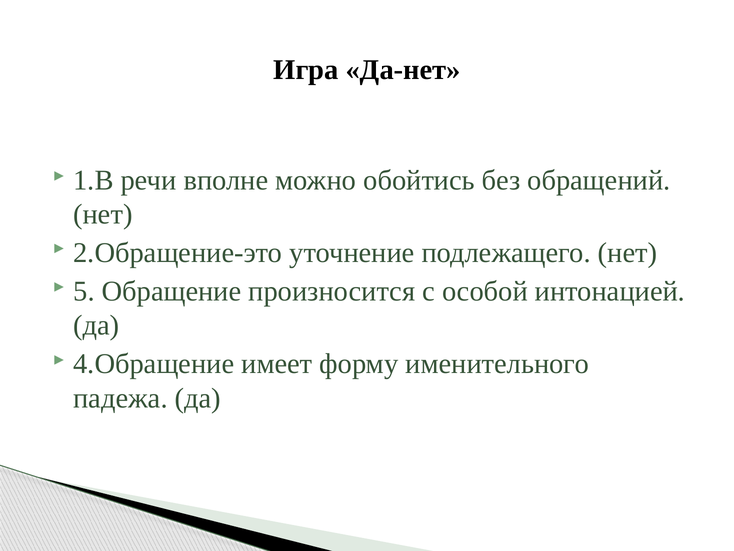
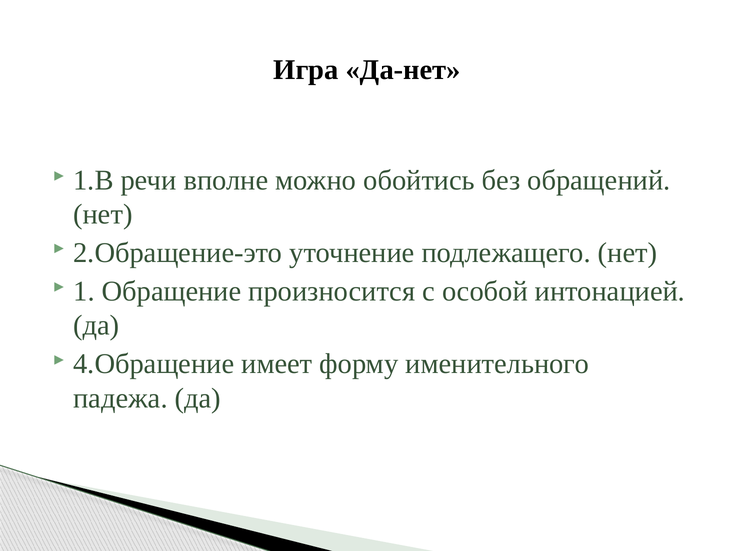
5: 5 -> 1
